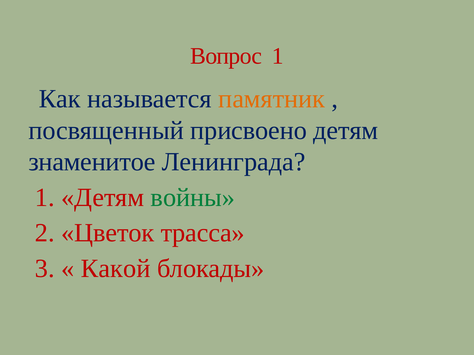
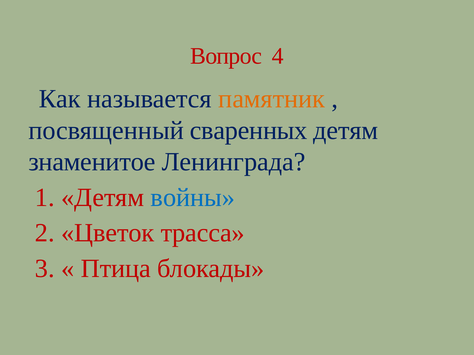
Вопрос 1: 1 -> 4
присвоено: присвоено -> сваренных
войны colour: green -> blue
Какой: Какой -> Птица
